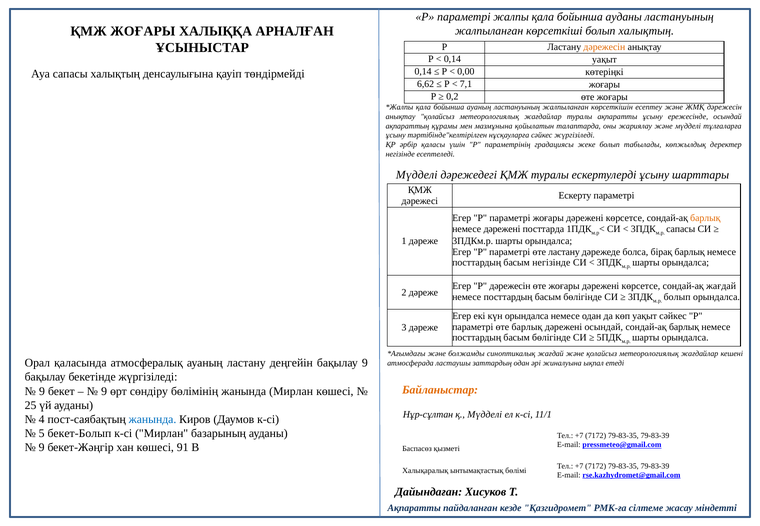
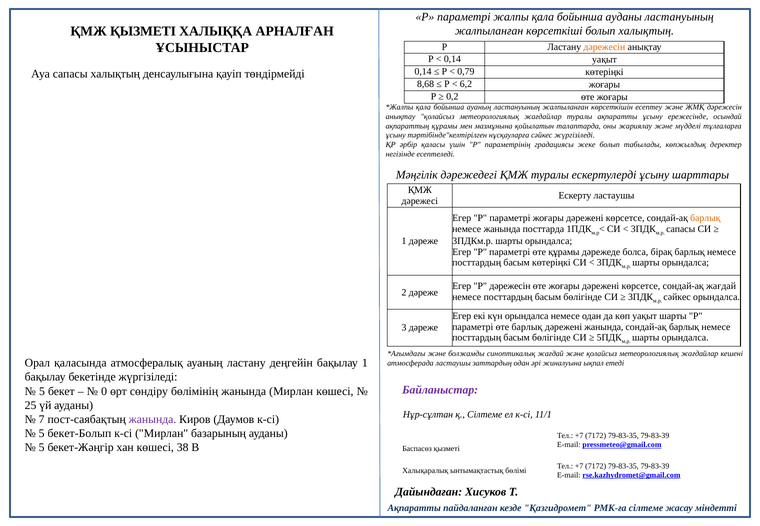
ҚМЖ ЖОҒАРЫ: ЖОҒАРЫ -> ҚЫЗМЕТІ
0,00: 0,00 -> 0,79
6,62: 6,62 -> 8,68
7,1: 7,1 -> 6,2
Мүдделі at (417, 175): Мүдделі -> Мәңгілік
Ескерту параметрі: параметрі -> ластаушы
немесе дәрежені: дәрежені -> жанында
өте ластану: ластану -> құрамы
басым негізінде: негізінде -> көтеріңкі
болып at (677, 297): болып -> сәйкес
уақыт сәйкес: сәйкес -> шарты
дәрежені осындай: осындай -> жанында
бақылау 9: 9 -> 1
Байланыстар colour: orange -> purple
9 at (42, 391): 9 -> 5
9 at (104, 391): 9 -> 0
қ Мүдделі: Мүдделі -> Сілтеме
4: 4 -> 7
жанында at (153, 419) colour: blue -> purple
9 at (42, 447): 9 -> 5
91: 91 -> 38
